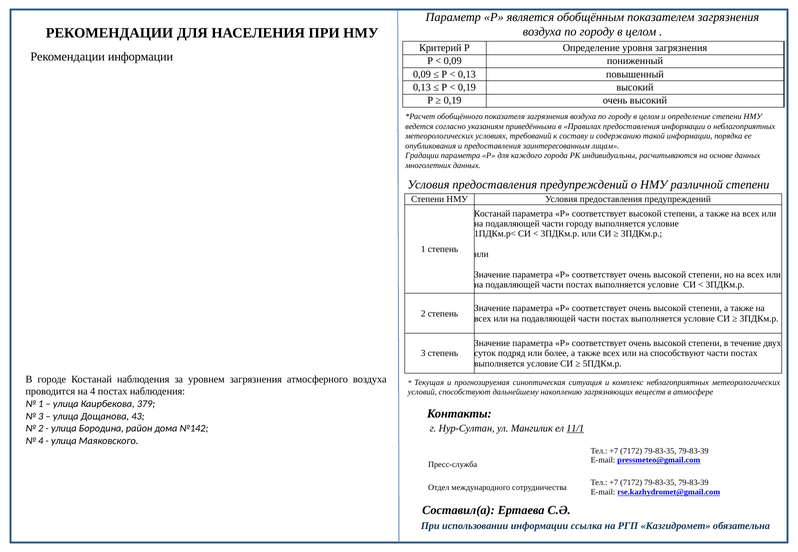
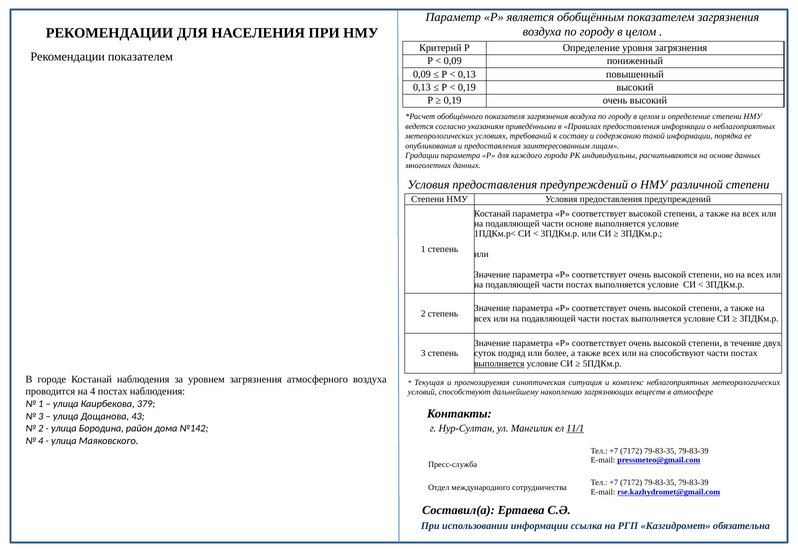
Рекомендации информации: информации -> показателем
части городу: городу -> основе
выполняется at (499, 364) underline: none -> present
